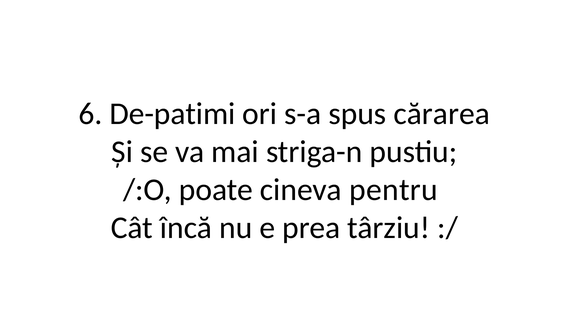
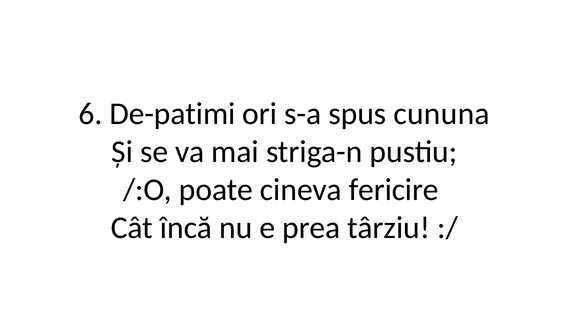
cărarea: cărarea -> cununa
pentru: pentru -> fericire
